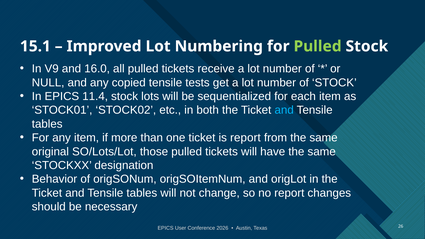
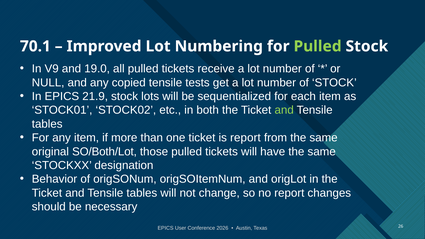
15.1: 15.1 -> 70.1
16.0: 16.0 -> 19.0
11.4: 11.4 -> 21.9
and at (284, 110) colour: light blue -> light green
SO/Lots/Lot: SO/Lots/Lot -> SO/Both/Lot
